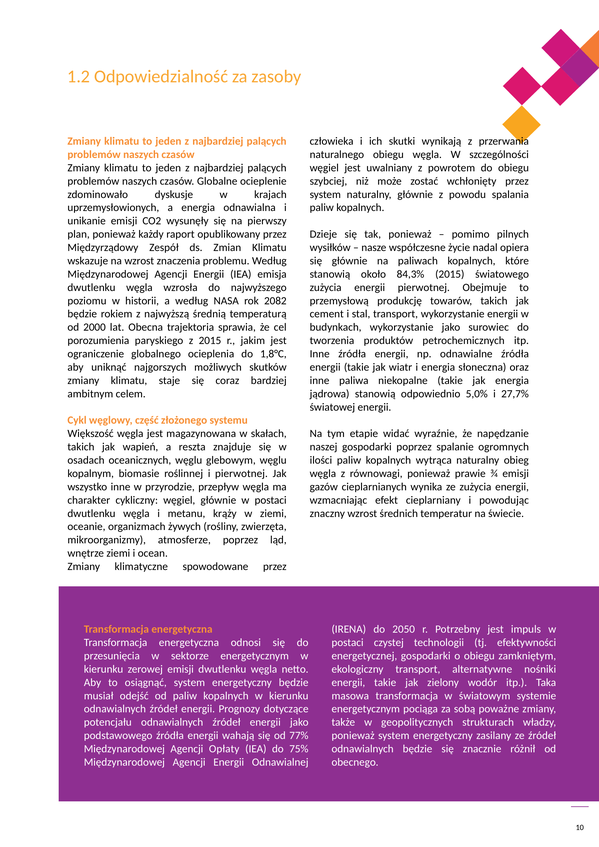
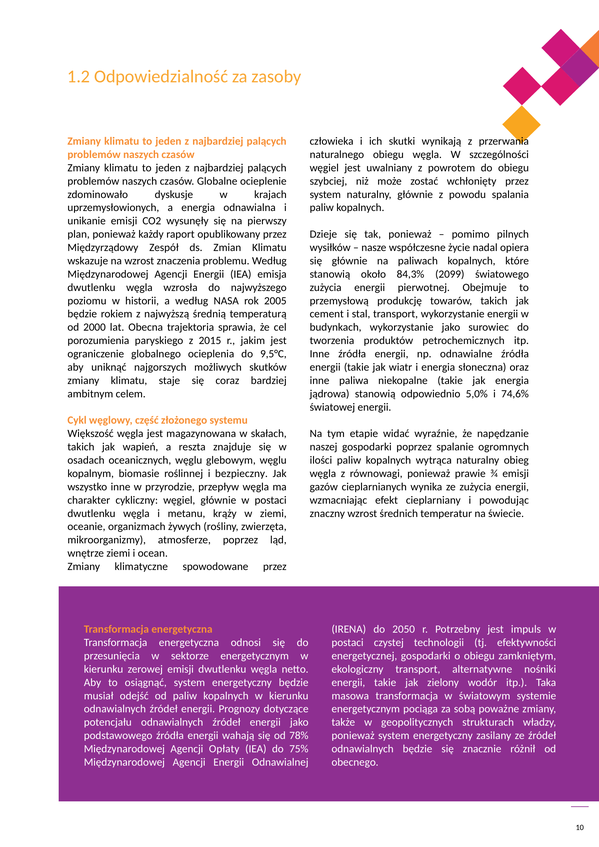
84,3% 2015: 2015 -> 2099
2082: 2082 -> 2005
1,8°C: 1,8°C -> 9,5°C
27,7%: 27,7% -> 74,6%
i pierwotnej: pierwotnej -> bezpieczny
77%: 77% -> 78%
